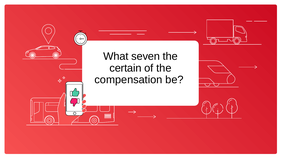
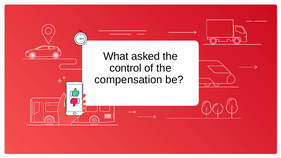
seven: seven -> asked
certain: certain -> control
